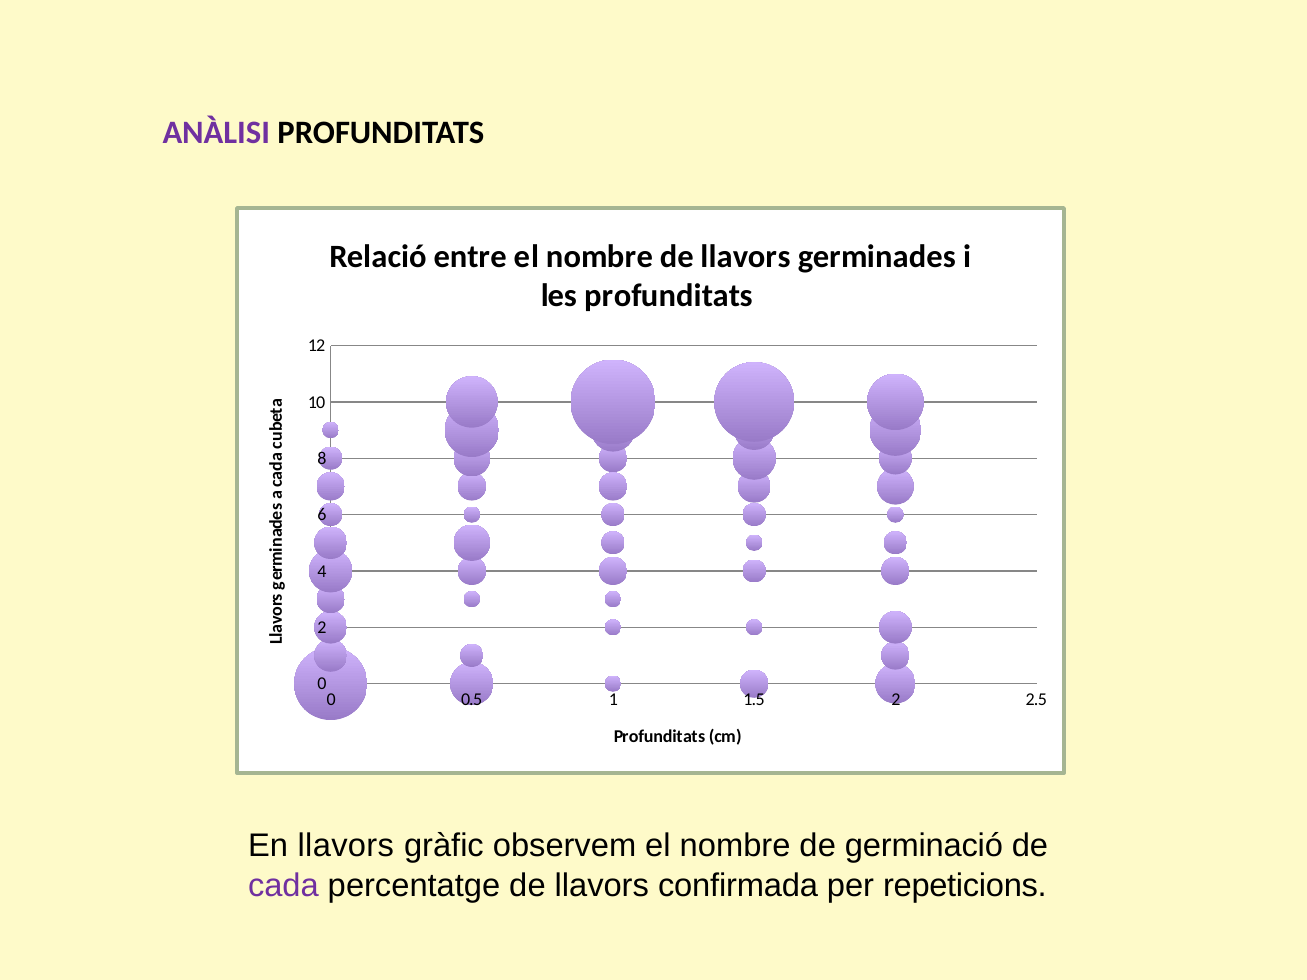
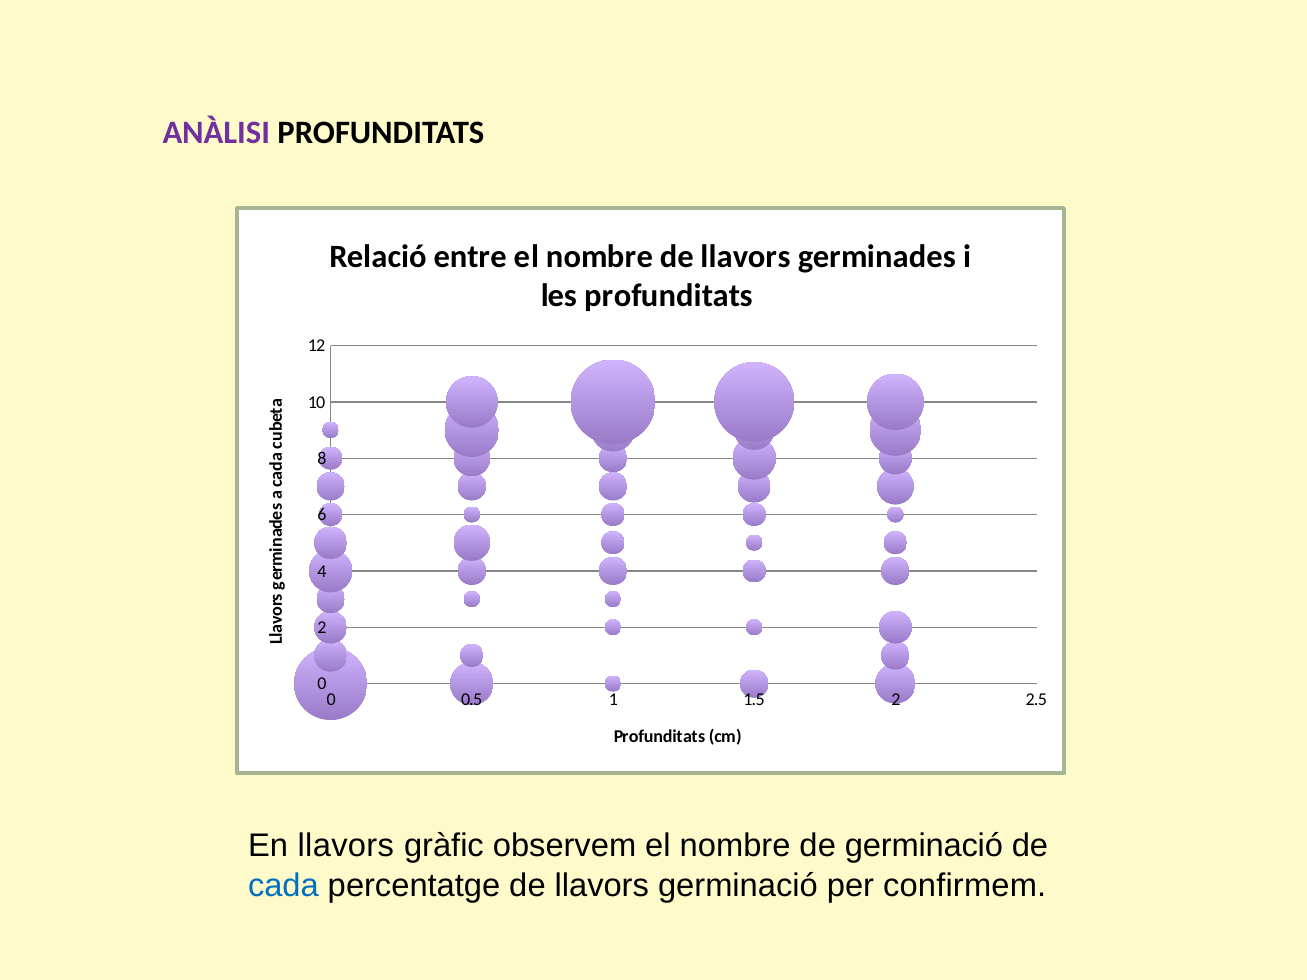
cada colour: purple -> blue
llavors confirmada: confirmada -> germinació
repeticions: repeticions -> confirmem
